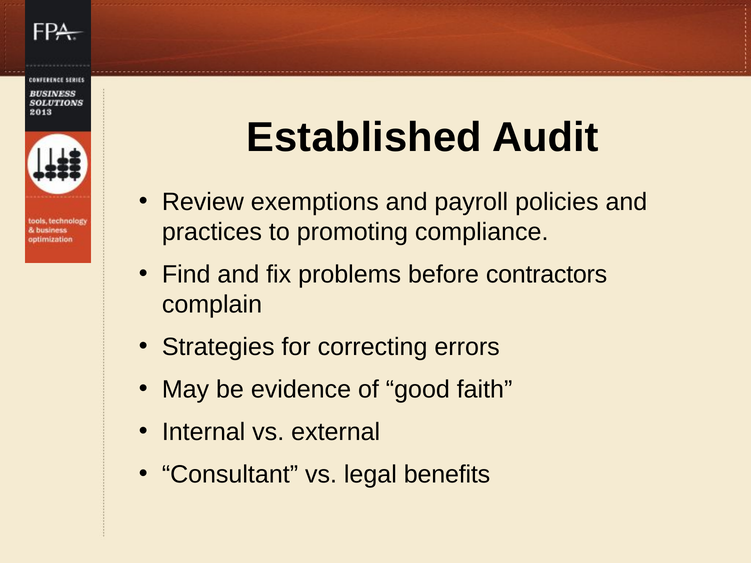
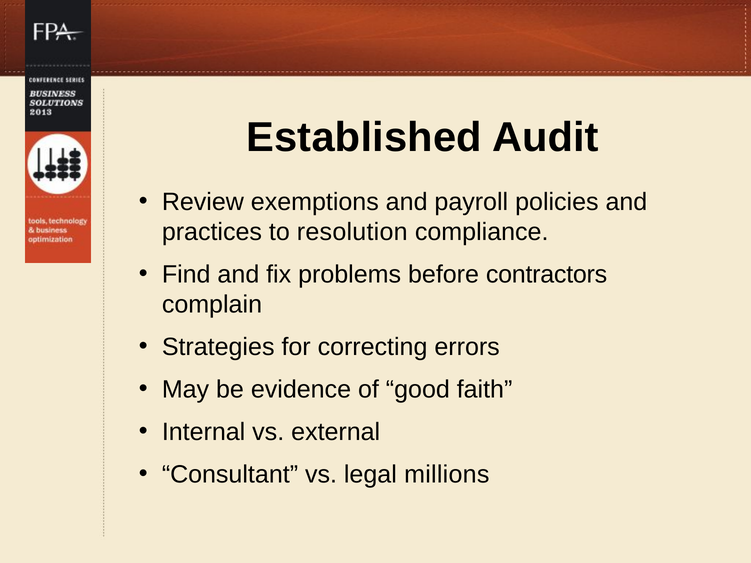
promoting: promoting -> resolution
benefits: benefits -> millions
